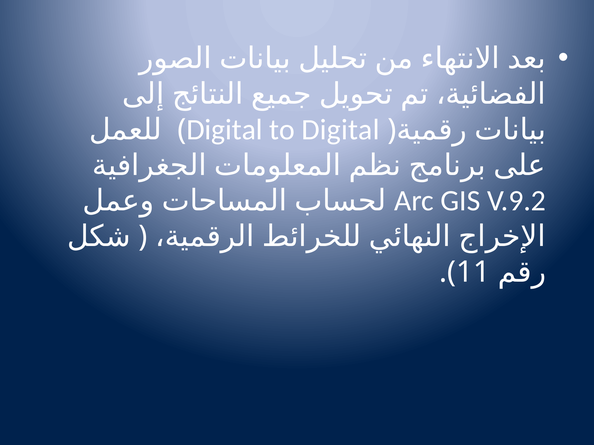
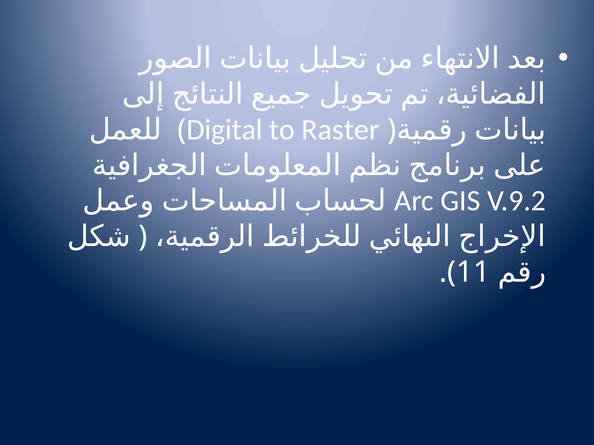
to Digital: Digital -> Raster
